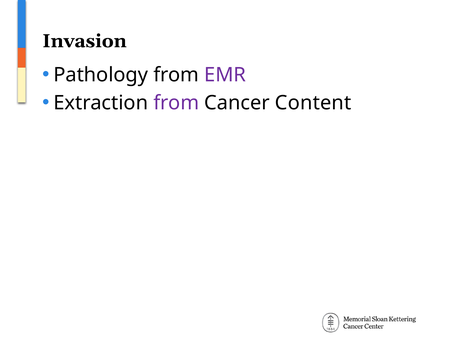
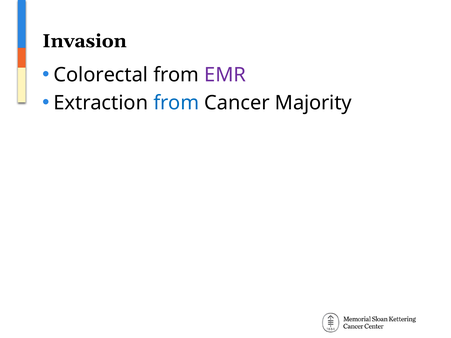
Pathology: Pathology -> Colorectal
from at (176, 103) colour: purple -> blue
Content: Content -> Majority
